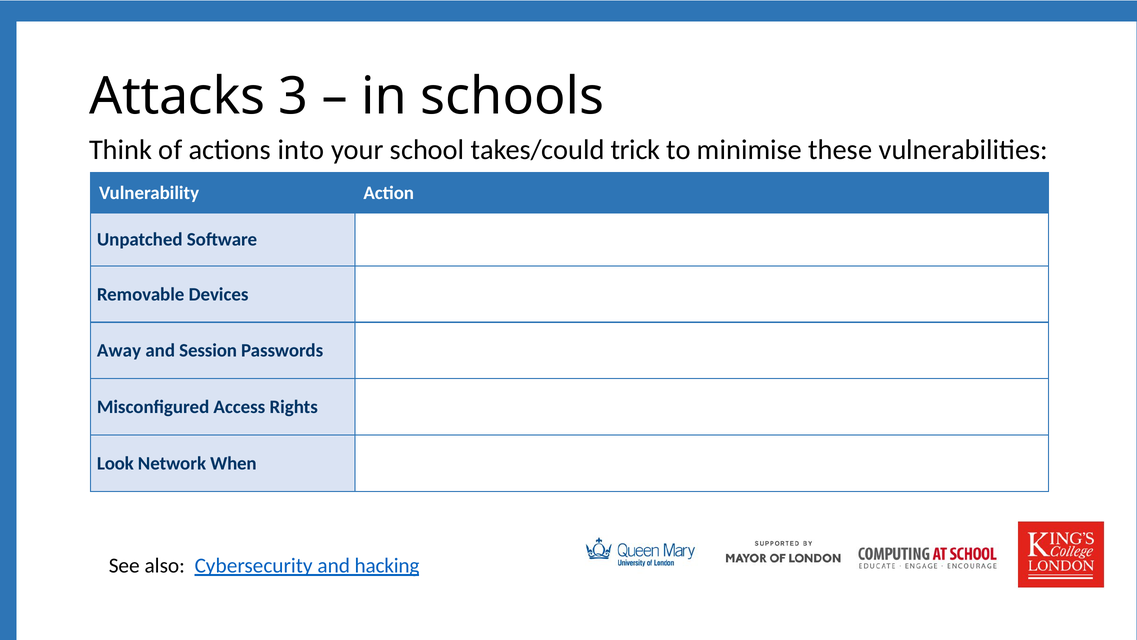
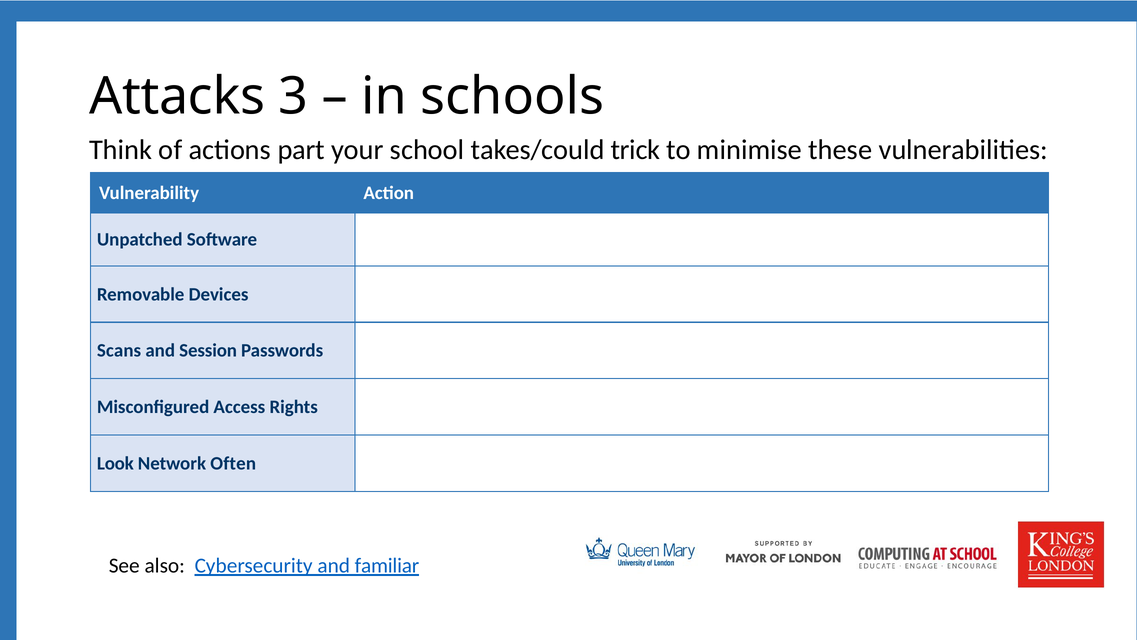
into: into -> part
Away: Away -> Scans
When: When -> Often
hacking: hacking -> familiar
